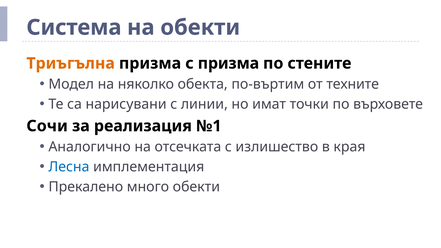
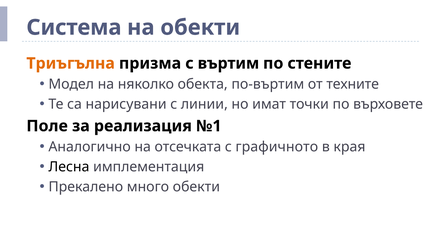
с призма: призма -> въртим
Сочи: Сочи -> Поле
излишество: излишество -> графичното
Лесна colour: blue -> black
